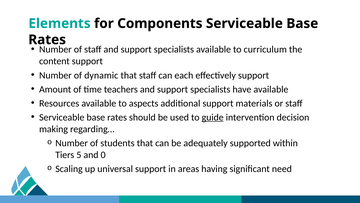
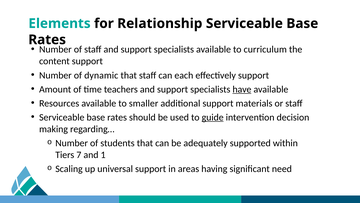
Components: Components -> Relationship
have underline: none -> present
aspects: aspects -> smaller
5: 5 -> 7
0: 0 -> 1
